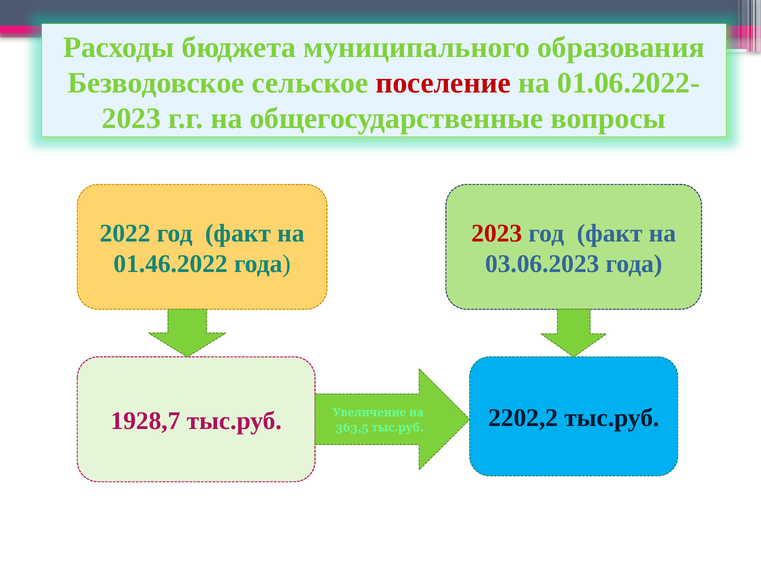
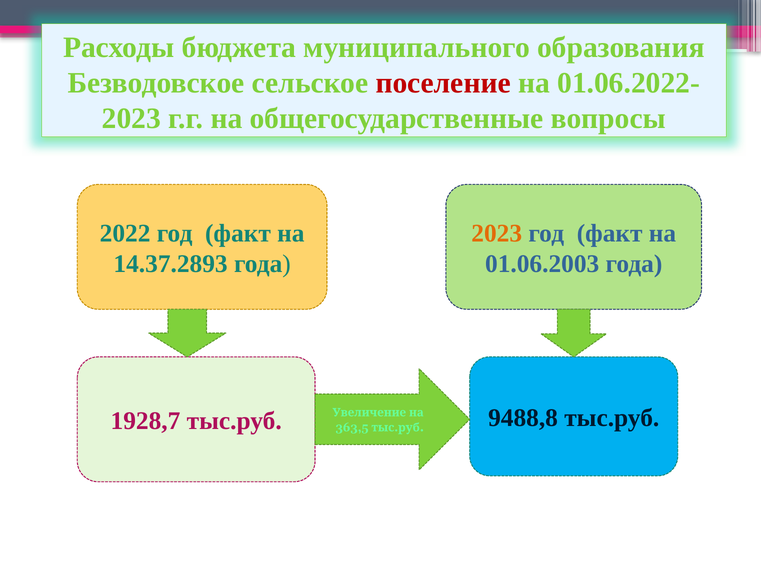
2023 at (497, 233) colour: red -> orange
01.46.2022: 01.46.2022 -> 14.37.2893
03.06.2023: 03.06.2023 -> 01.06.2003
2202,2: 2202,2 -> 9488,8
